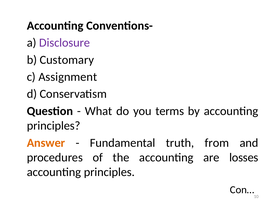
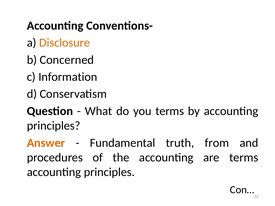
Disclosure colour: purple -> orange
Customary: Customary -> Concerned
Assignment: Assignment -> Information
are losses: losses -> terms
